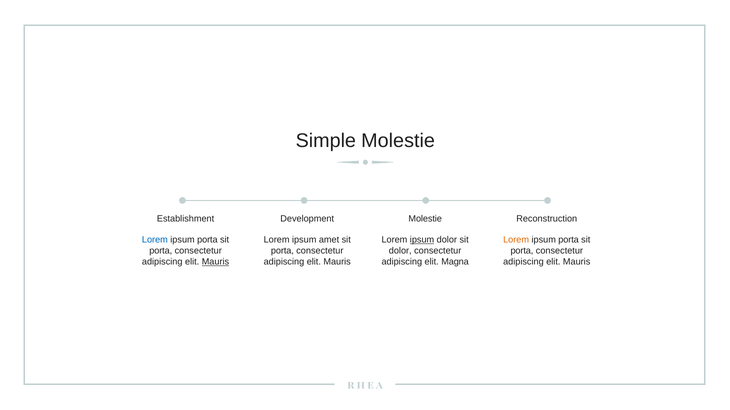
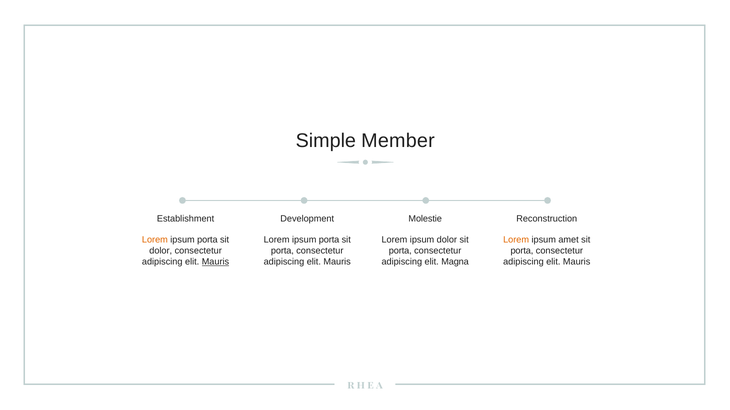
Simple Molestie: Molestie -> Member
Lorem at (155, 240) colour: blue -> orange
amet at (329, 240): amet -> porta
ipsum at (422, 240) underline: present -> none
porta at (569, 240): porta -> amet
porta at (161, 251): porta -> dolor
dolor at (400, 251): dolor -> porta
